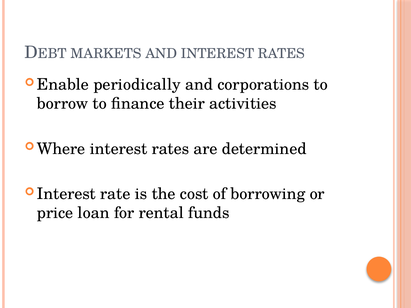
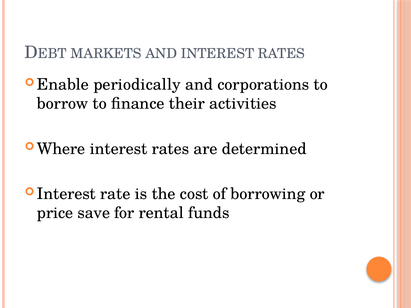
loan: loan -> save
